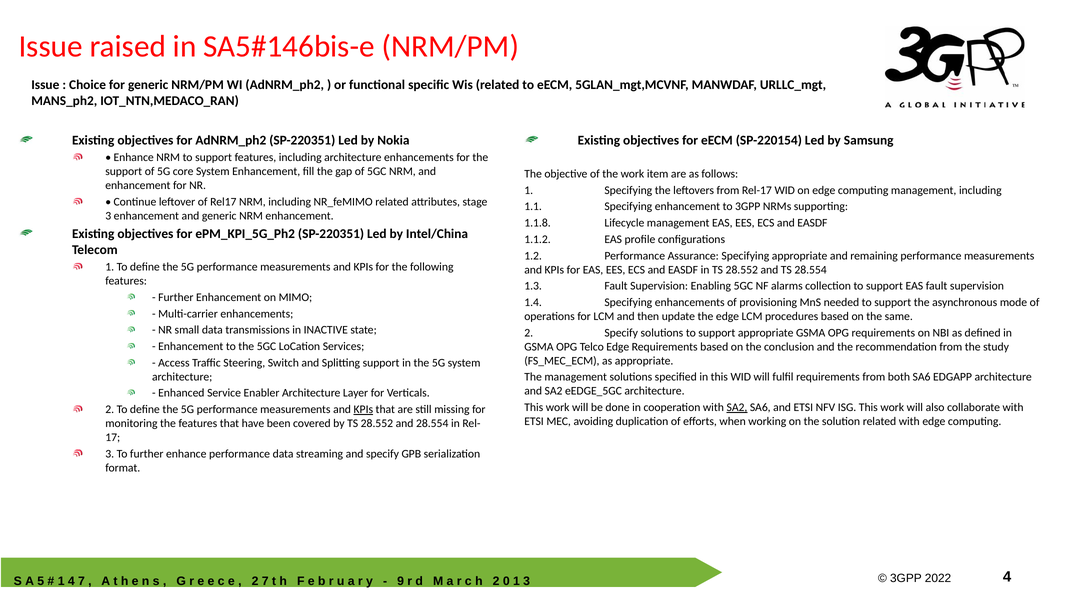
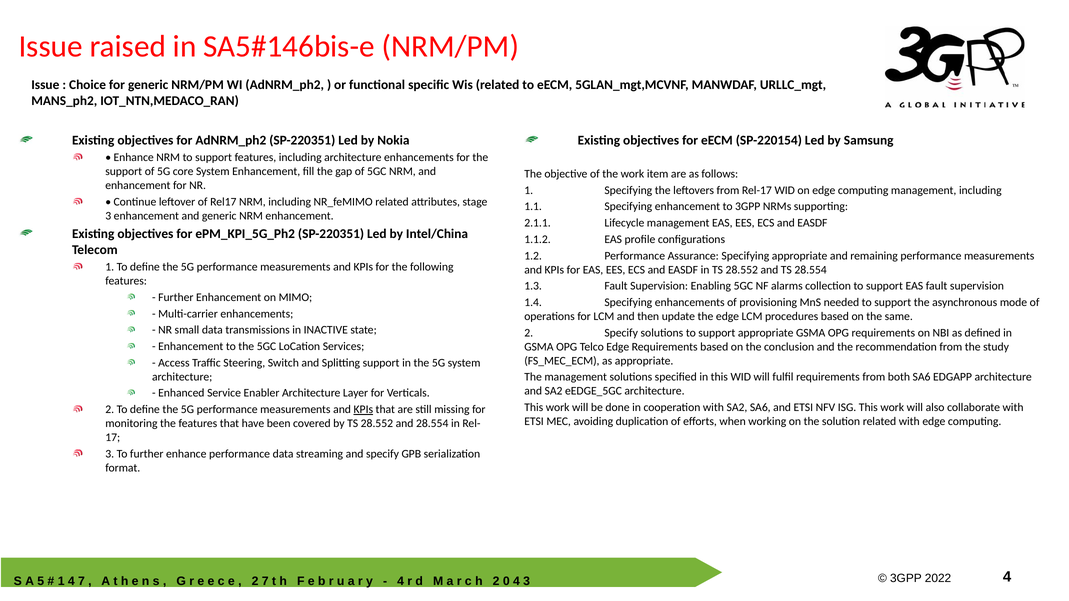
1.1.8: 1.1.8 -> 2.1.1
SA2 at (737, 408) underline: present -> none
9 at (401, 581): 9 -> 4
1 at (516, 581): 1 -> 4
